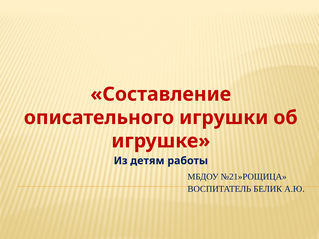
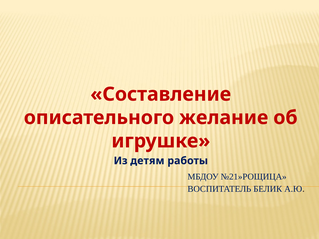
игрушки: игрушки -> желание
